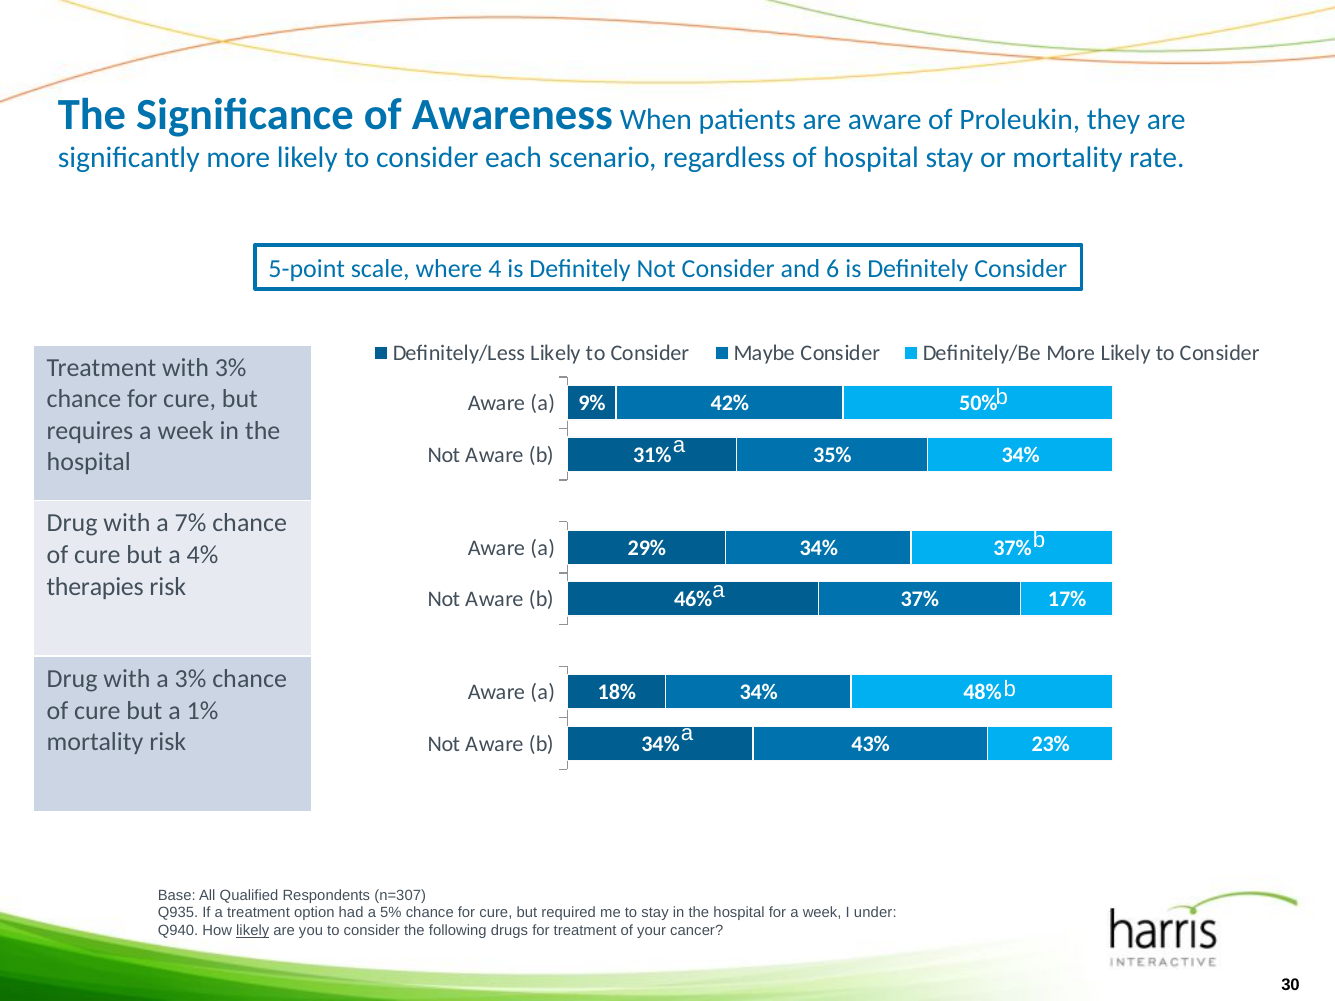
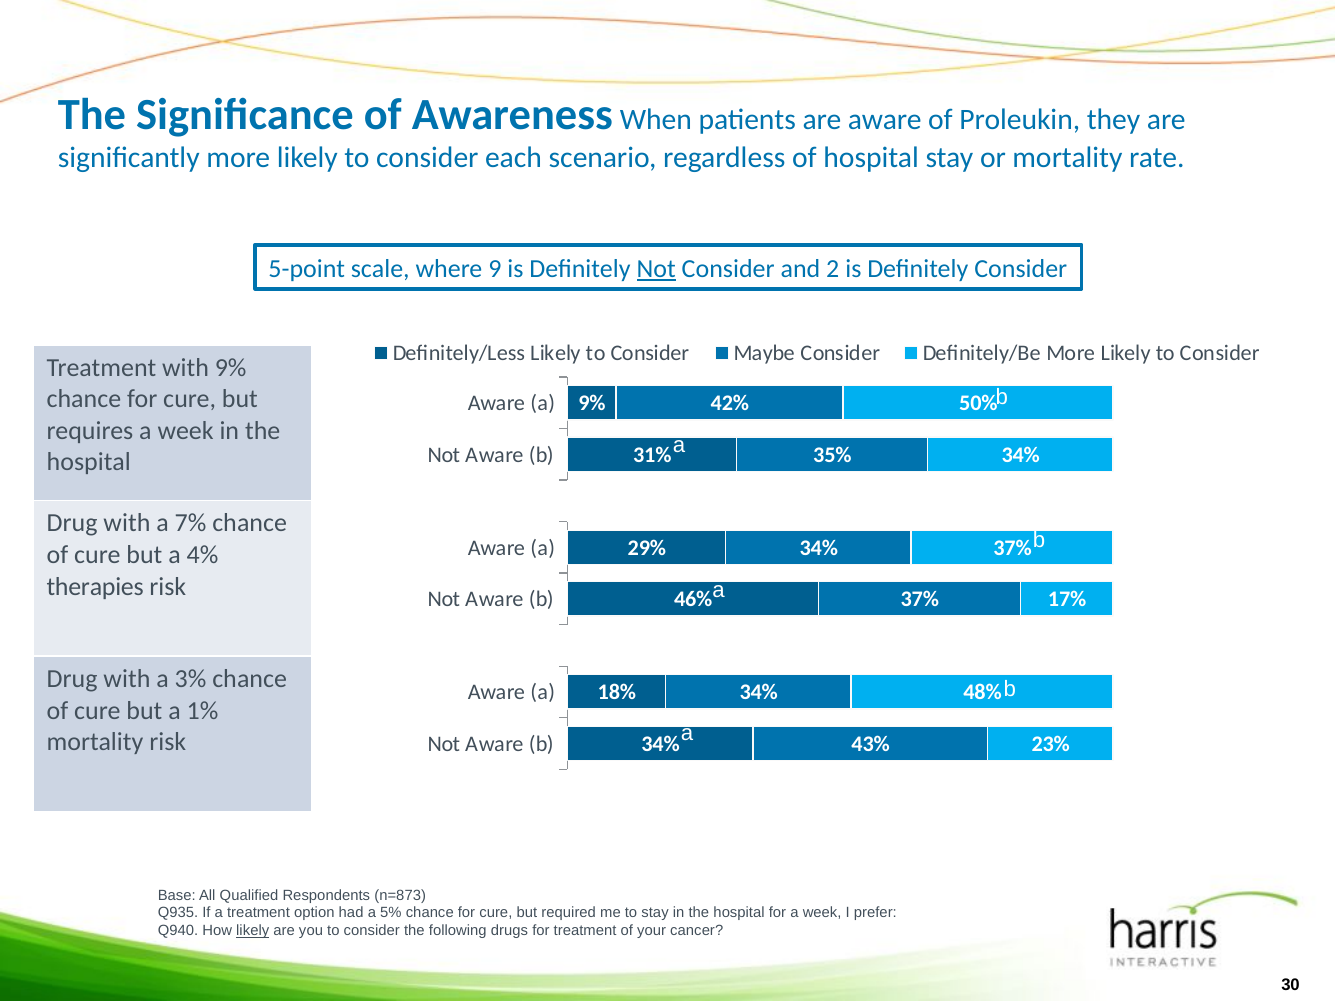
4: 4 -> 9
Not at (656, 269) underline: none -> present
6: 6 -> 2
with 3%: 3% -> 9%
n=307: n=307 -> n=873
under: under -> prefer
